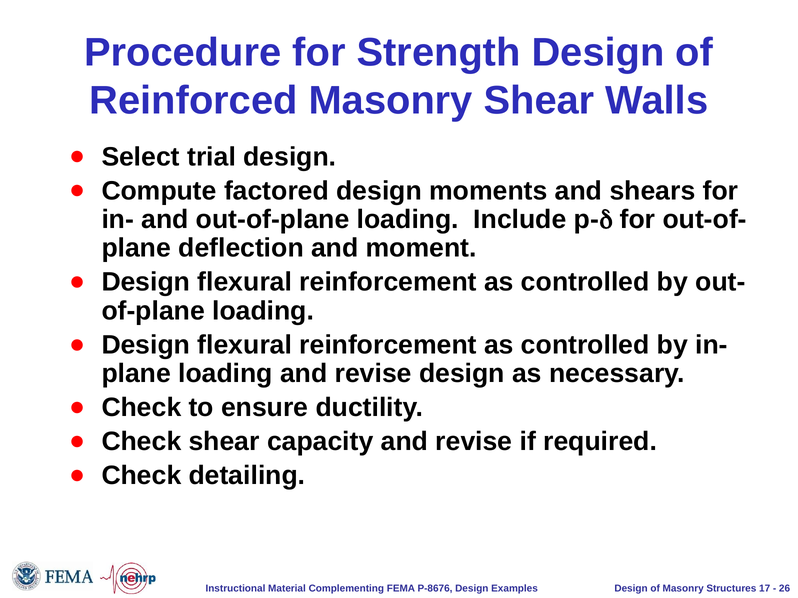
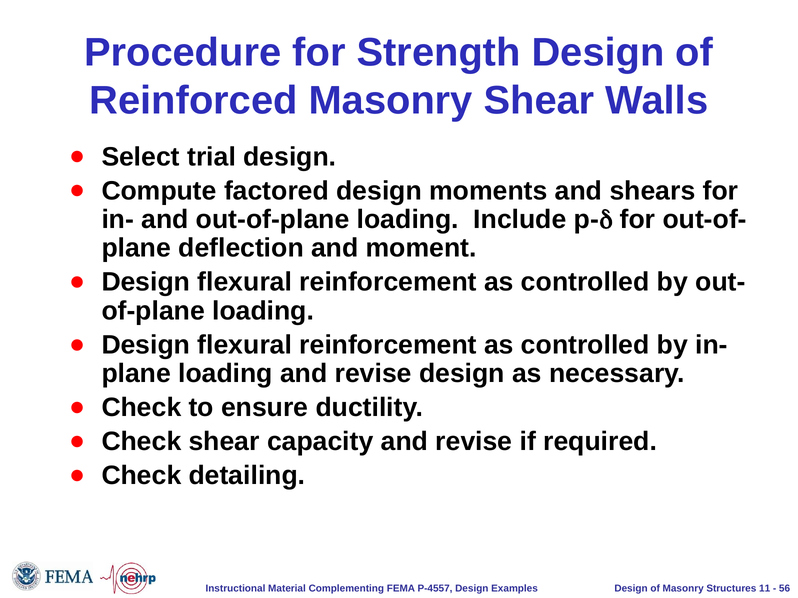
P-8676: P-8676 -> P-4557
17: 17 -> 11
26: 26 -> 56
